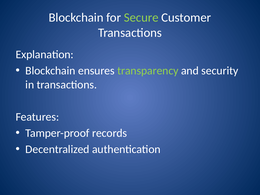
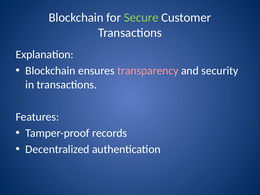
transparency colour: light green -> pink
